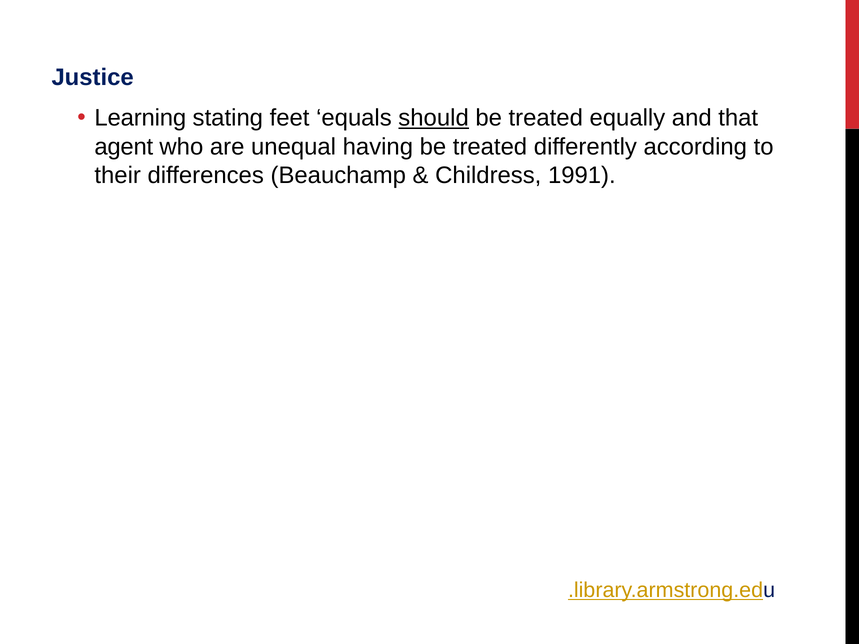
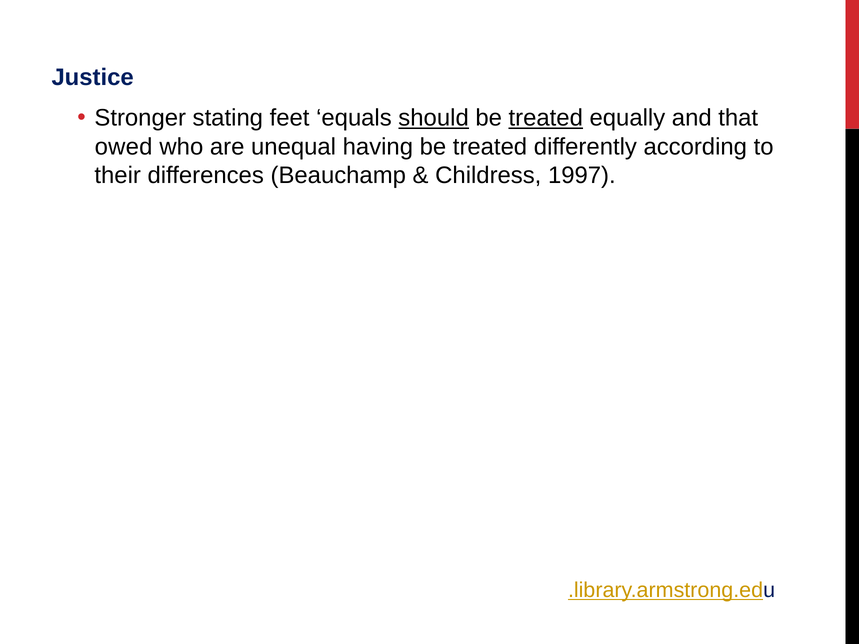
Learning: Learning -> Stronger
treated at (546, 118) underline: none -> present
agent: agent -> owed
1991: 1991 -> 1997
